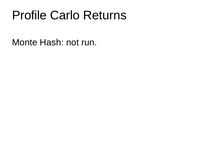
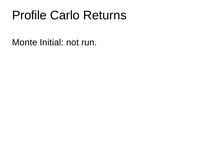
Hash: Hash -> Initial
